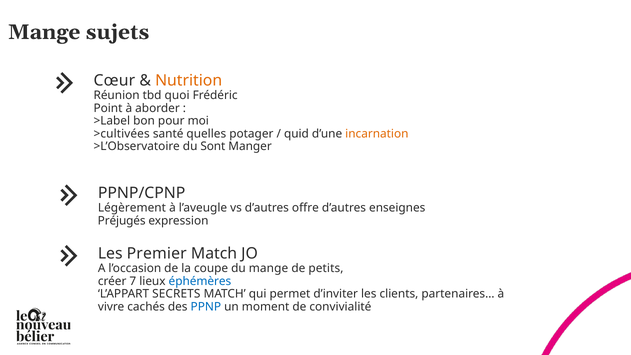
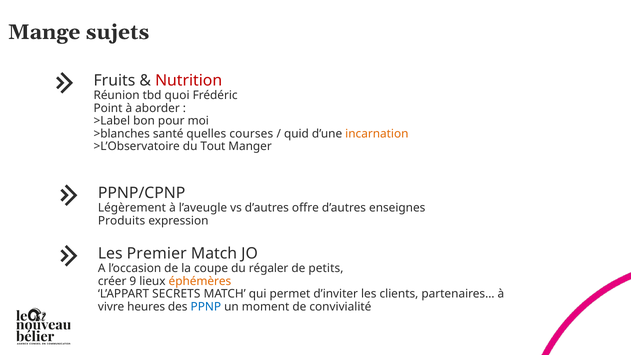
Cœur: Cœur -> Fruits
Nutrition colour: orange -> red
>cultivées: >cultivées -> >blanches
potager: potager -> courses
Sont: Sont -> Tout
Préjugés: Préjugés -> Produits
du mange: mange -> régaler
7: 7 -> 9
éphémères colour: blue -> orange
cachés: cachés -> heures
